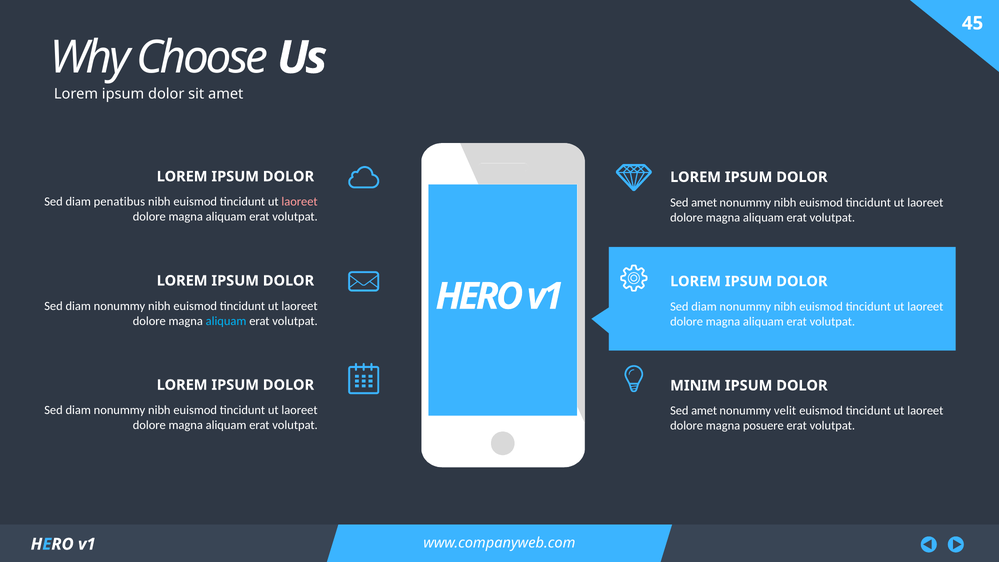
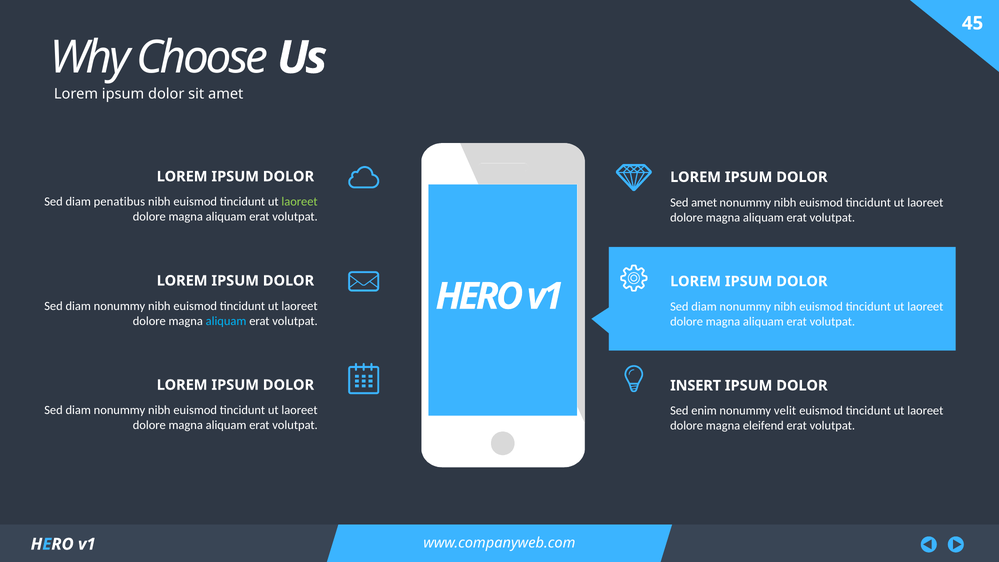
laoreet at (300, 202) colour: pink -> light green
MINIM: MINIM -> INSERT
amet at (704, 411): amet -> enim
posuere: posuere -> eleifend
